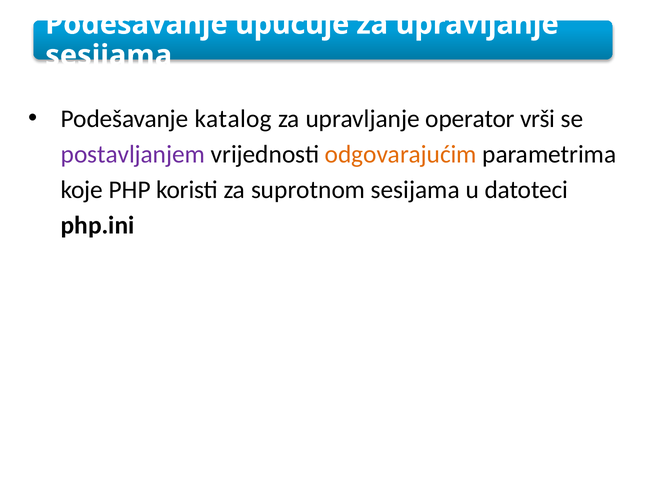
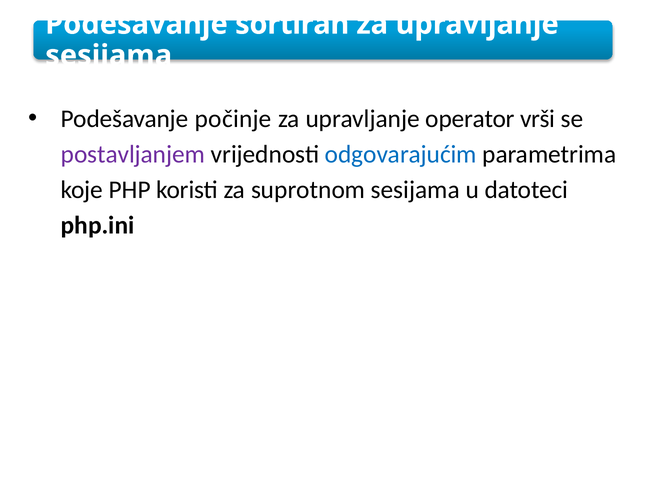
upućuje: upućuje -> sortiran
katalog: katalog -> počinje
odgovarajućim colour: orange -> blue
